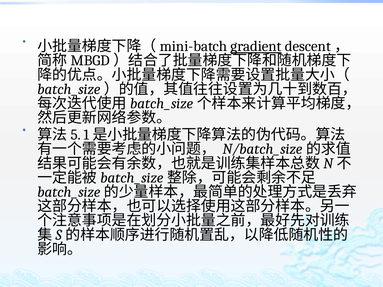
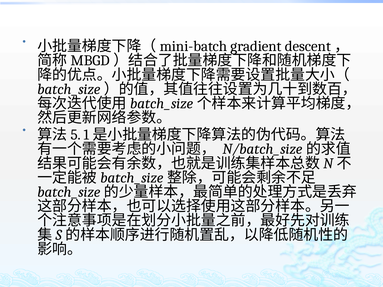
gradient underline: present -> none
